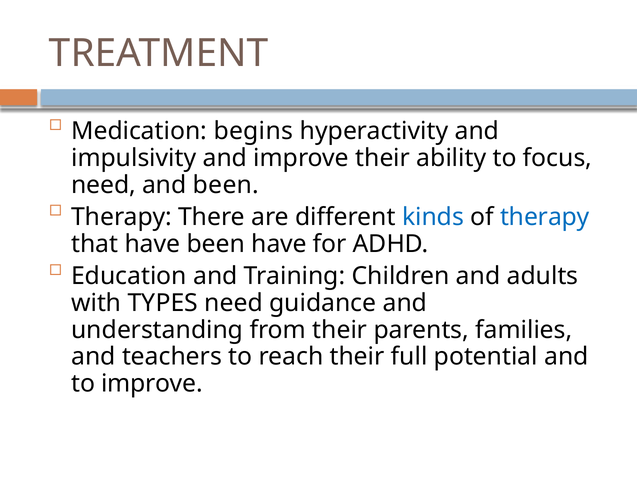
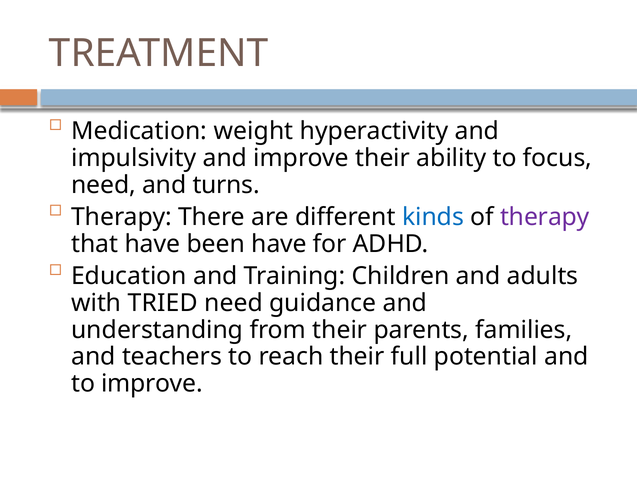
begins: begins -> weight
and been: been -> turns
therapy at (545, 217) colour: blue -> purple
TYPES: TYPES -> TRIED
